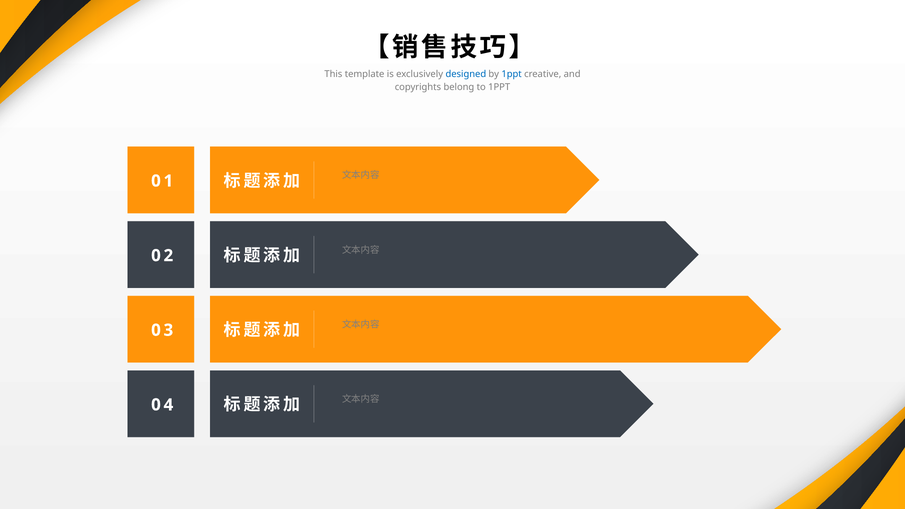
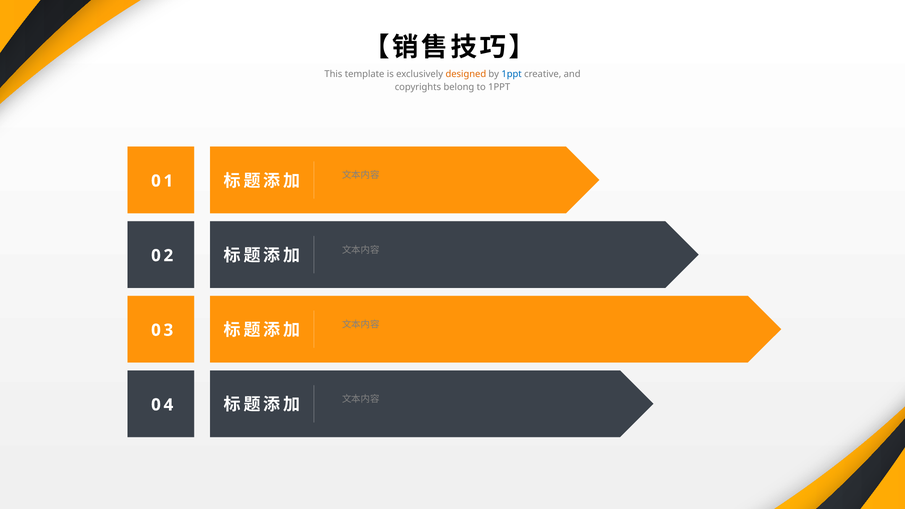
designed colour: blue -> orange
